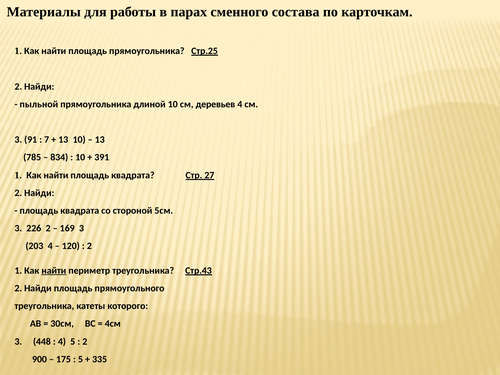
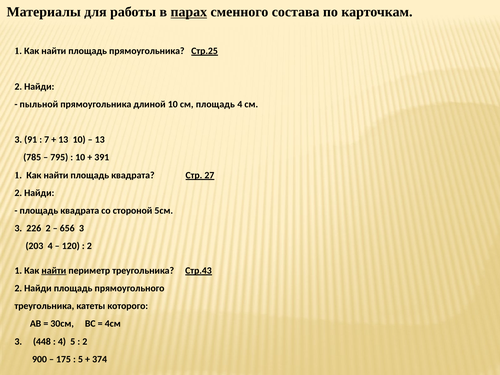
парах underline: none -> present
см деревьев: деревьев -> площадь
834: 834 -> 795
169: 169 -> 656
335: 335 -> 374
